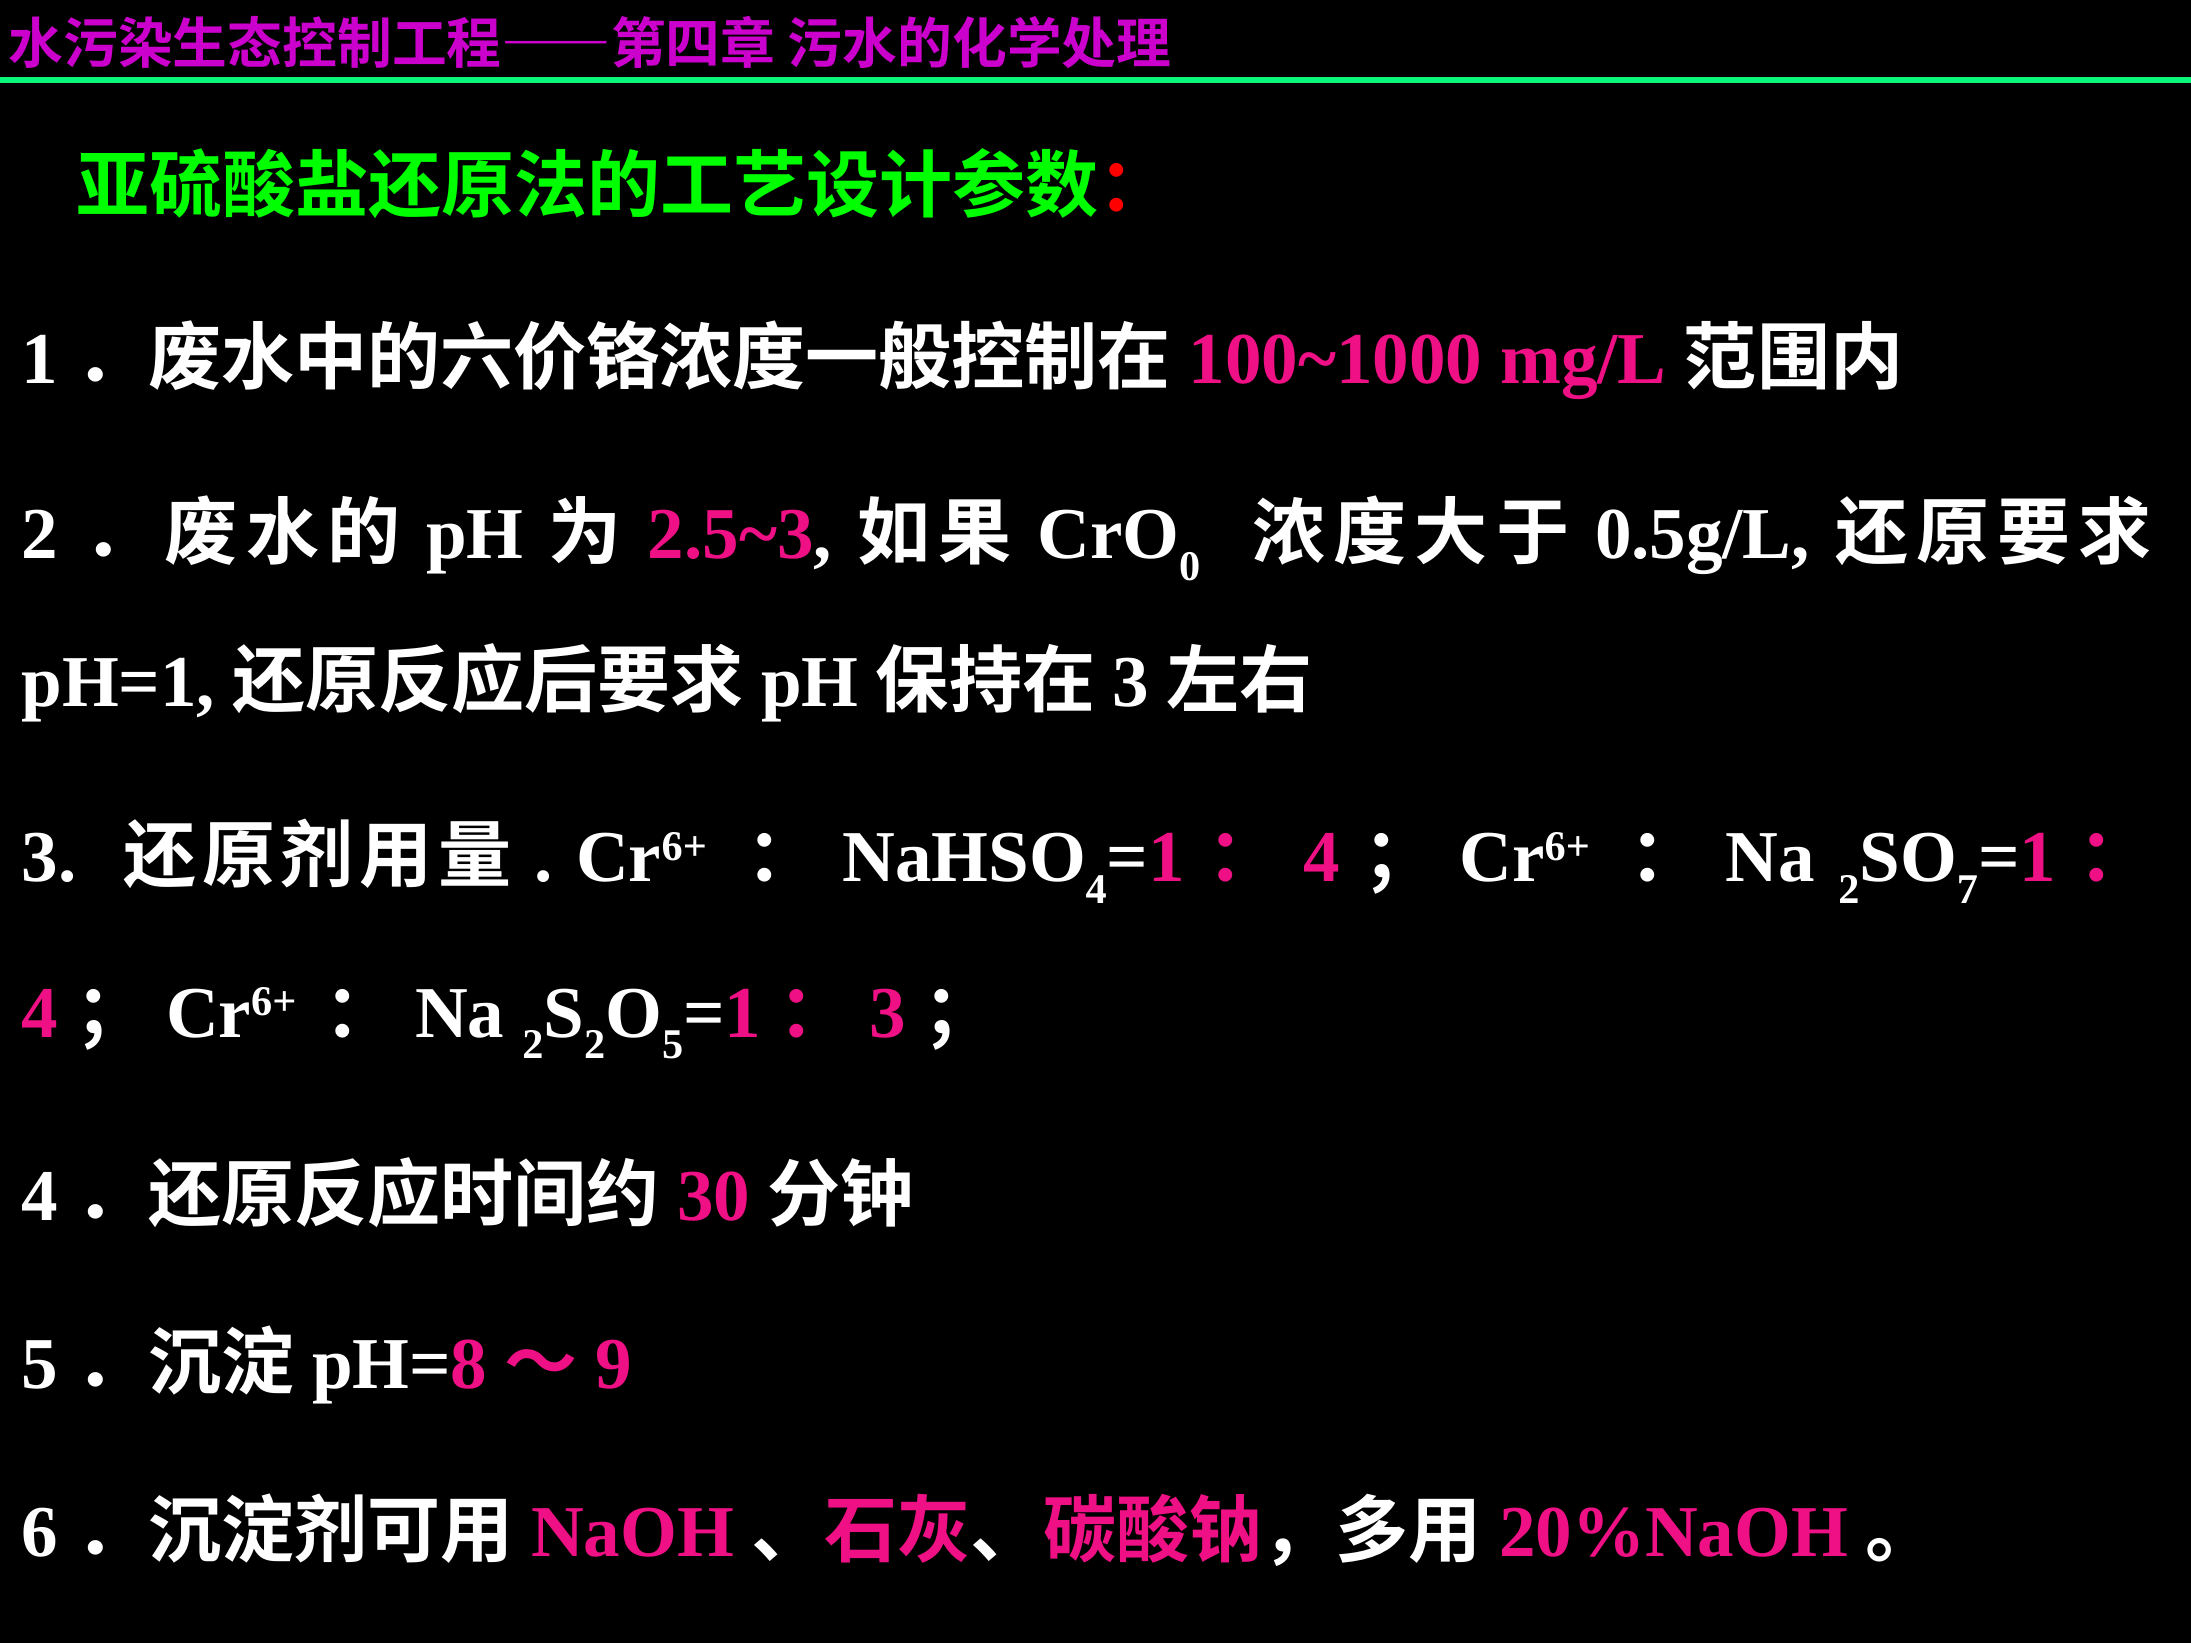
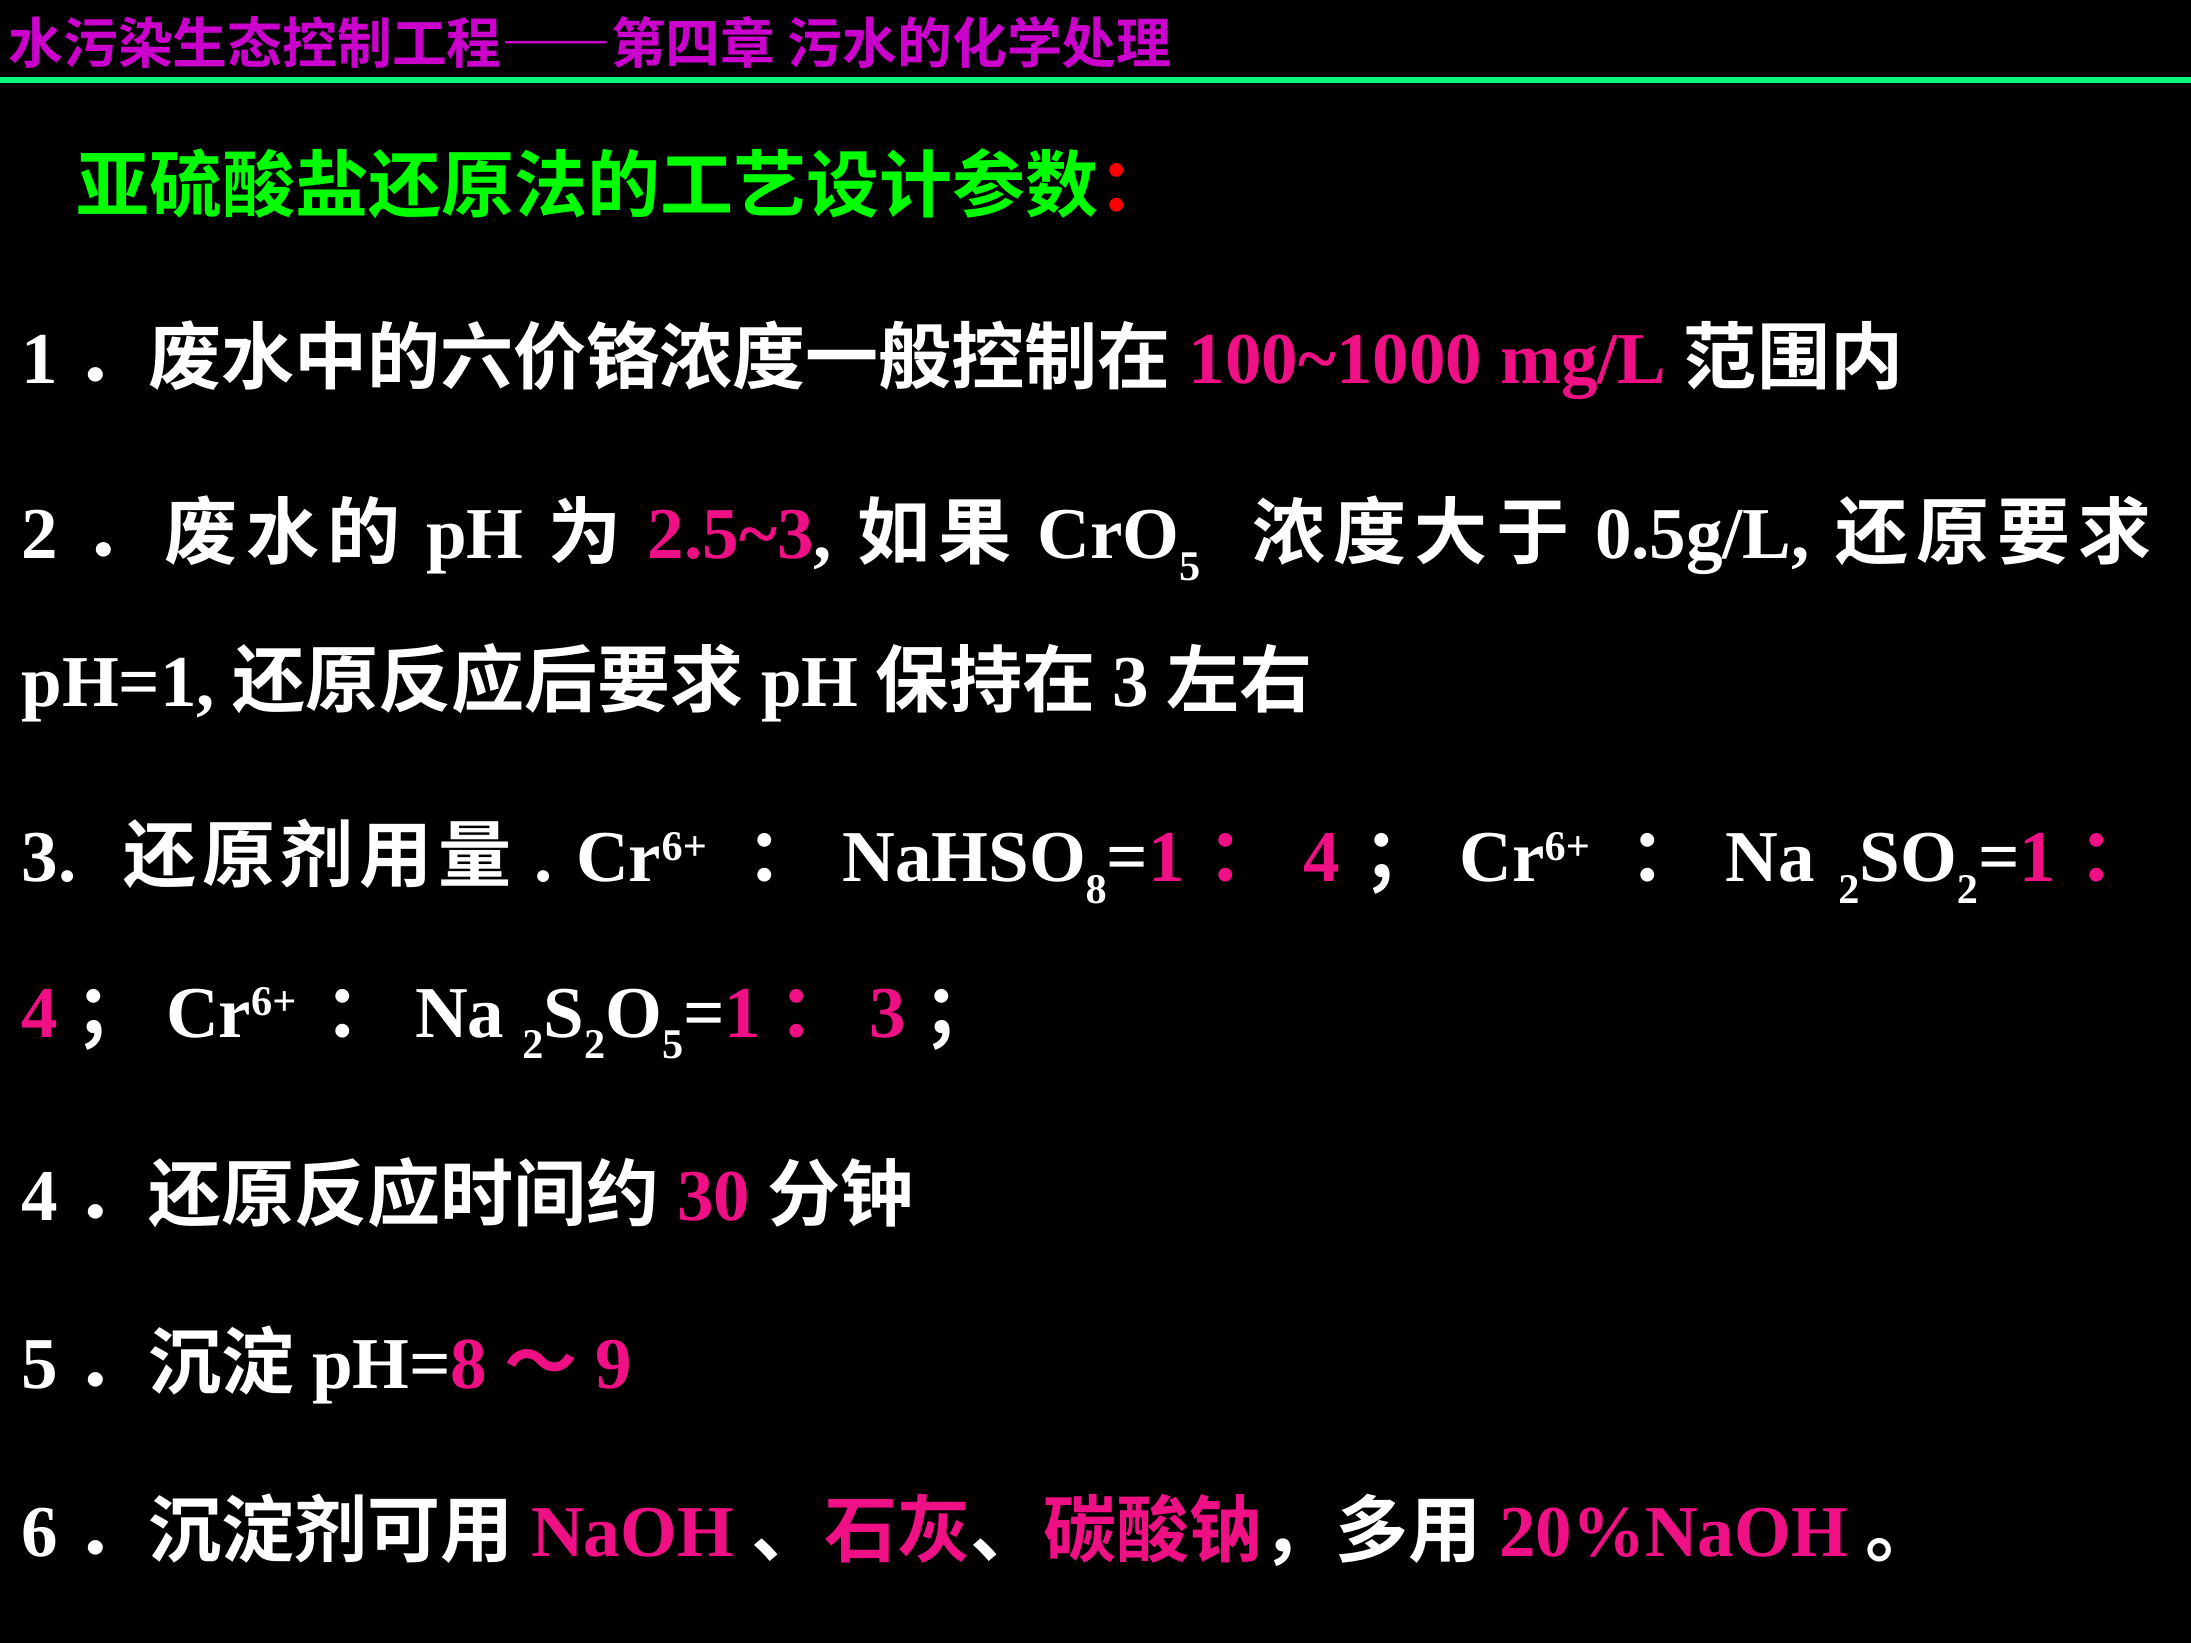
0 at (1190, 567): 0 -> 5
4 at (1096, 890): 4 -> 8
7 at (1967, 890): 7 -> 2
